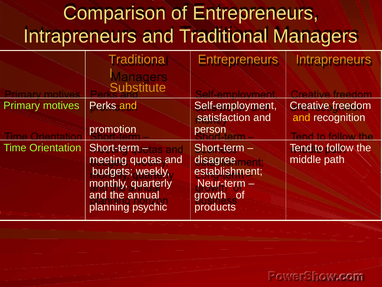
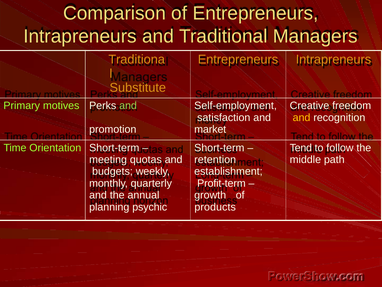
and at (128, 106) colour: yellow -> light green
person: person -> market
disagree: disagree -> retention
Neur-term: Neur-term -> Profit-term
